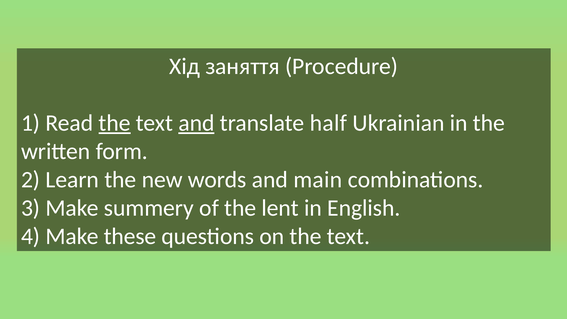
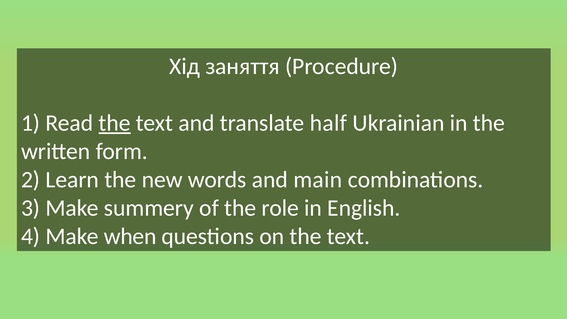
and at (196, 123) underline: present -> none
lent: lent -> role
these: these -> when
